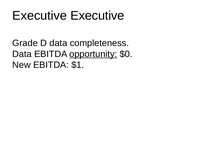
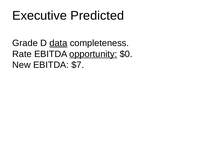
Executive Executive: Executive -> Predicted
data at (58, 43) underline: none -> present
Data at (22, 54): Data -> Rate
$1: $1 -> $7
